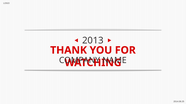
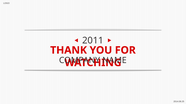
2013: 2013 -> 2011
